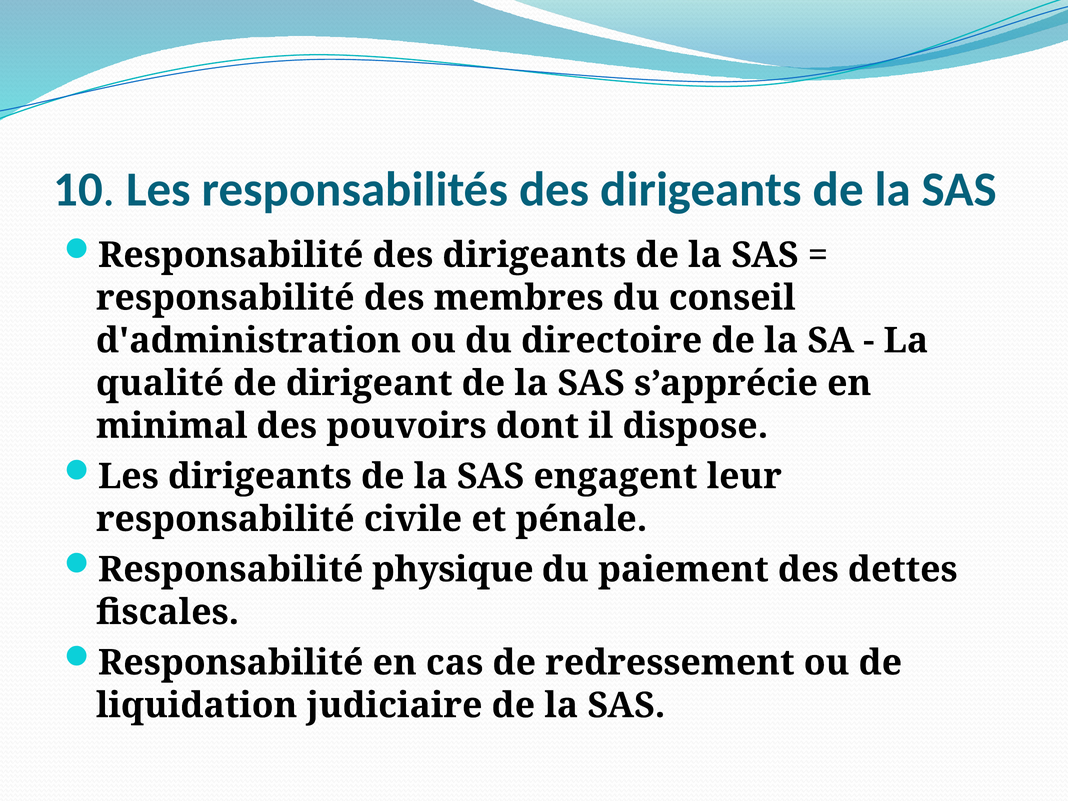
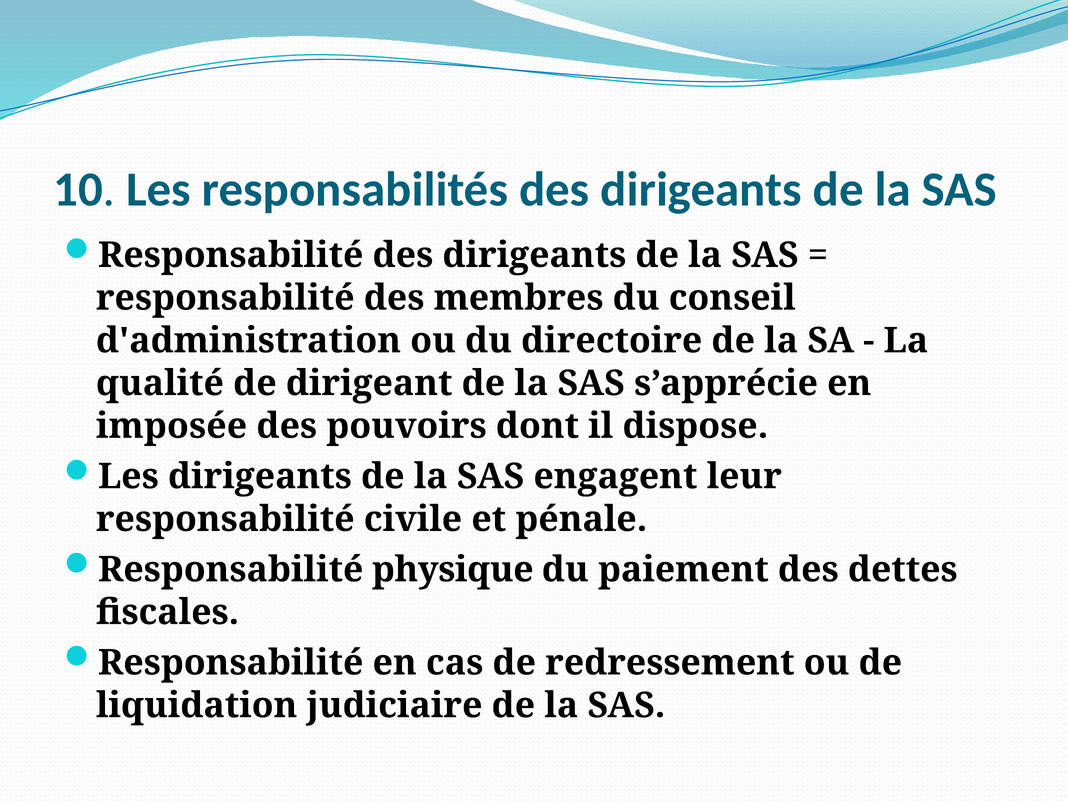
minimal: minimal -> imposée
